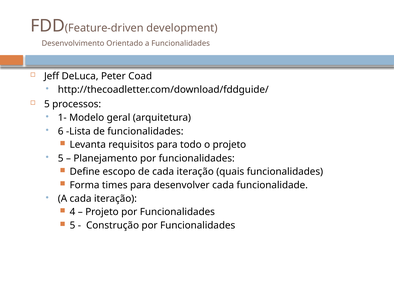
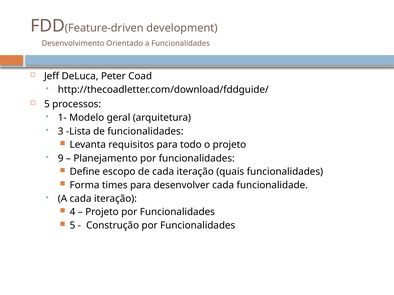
6: 6 -> 3
5 at (61, 159): 5 -> 9
